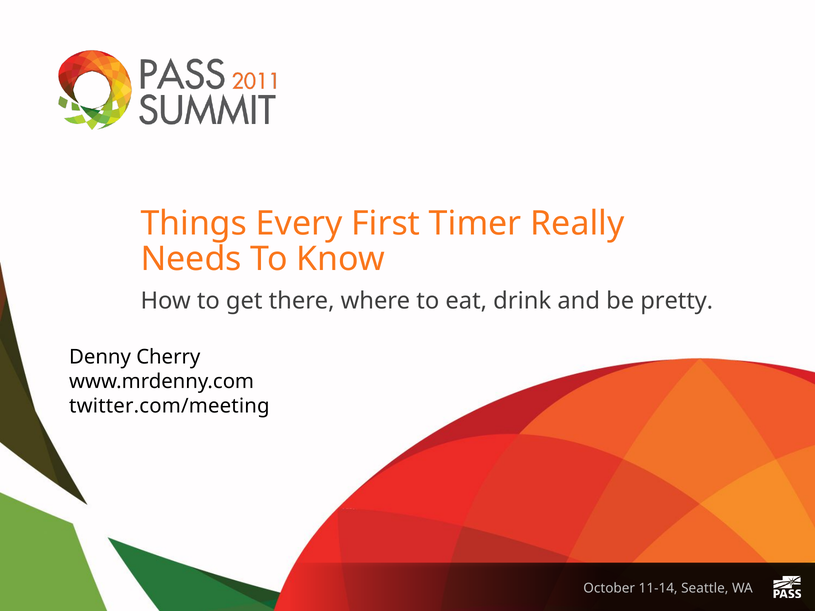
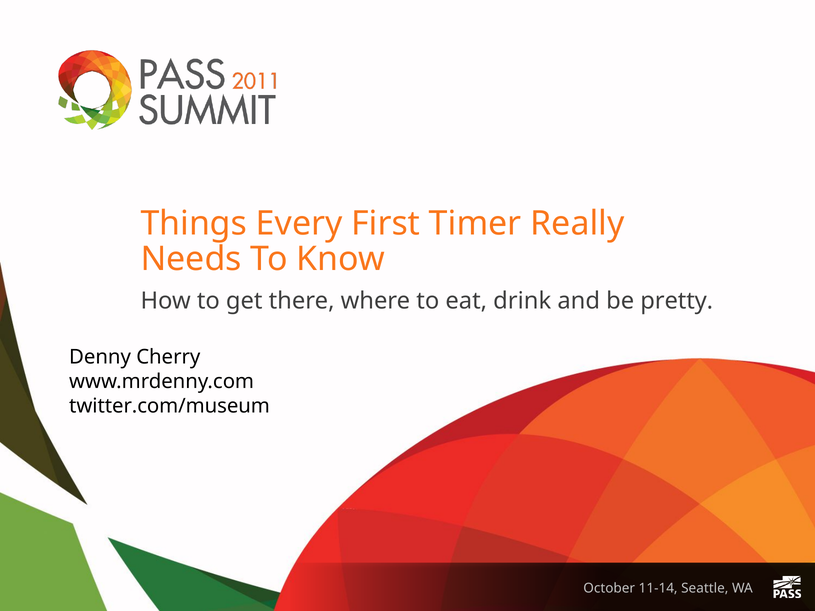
twitter.com/meeting: twitter.com/meeting -> twitter.com/museum
